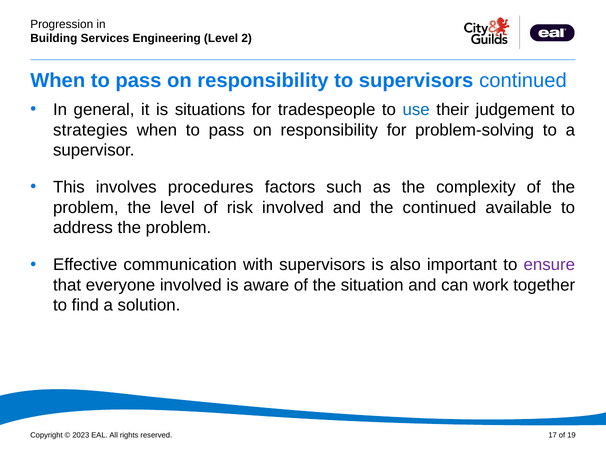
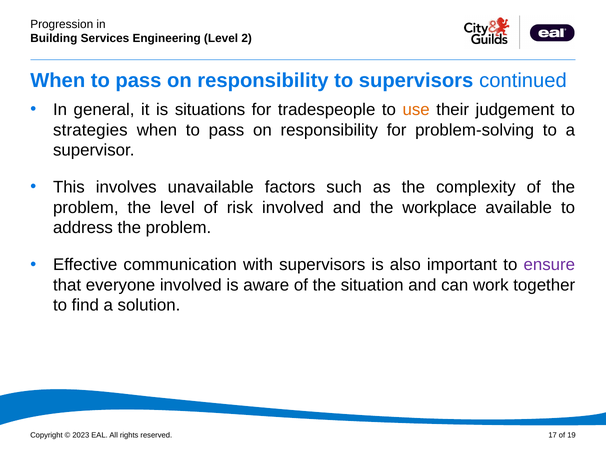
use colour: blue -> orange
procedures: procedures -> unavailable
the continued: continued -> workplace
